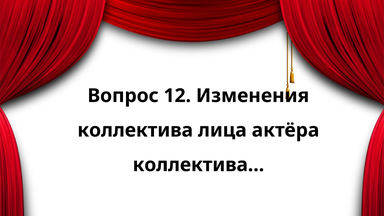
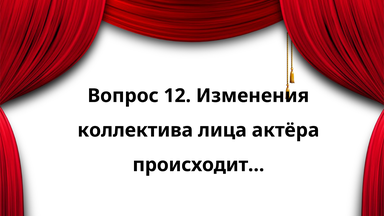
коллектива…: коллектива… -> происходит…
